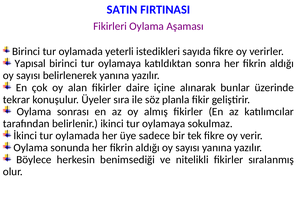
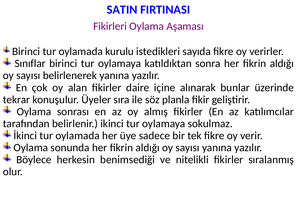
yeterli: yeterli -> kurulu
Yapısal: Yapısal -> Sınıflar
